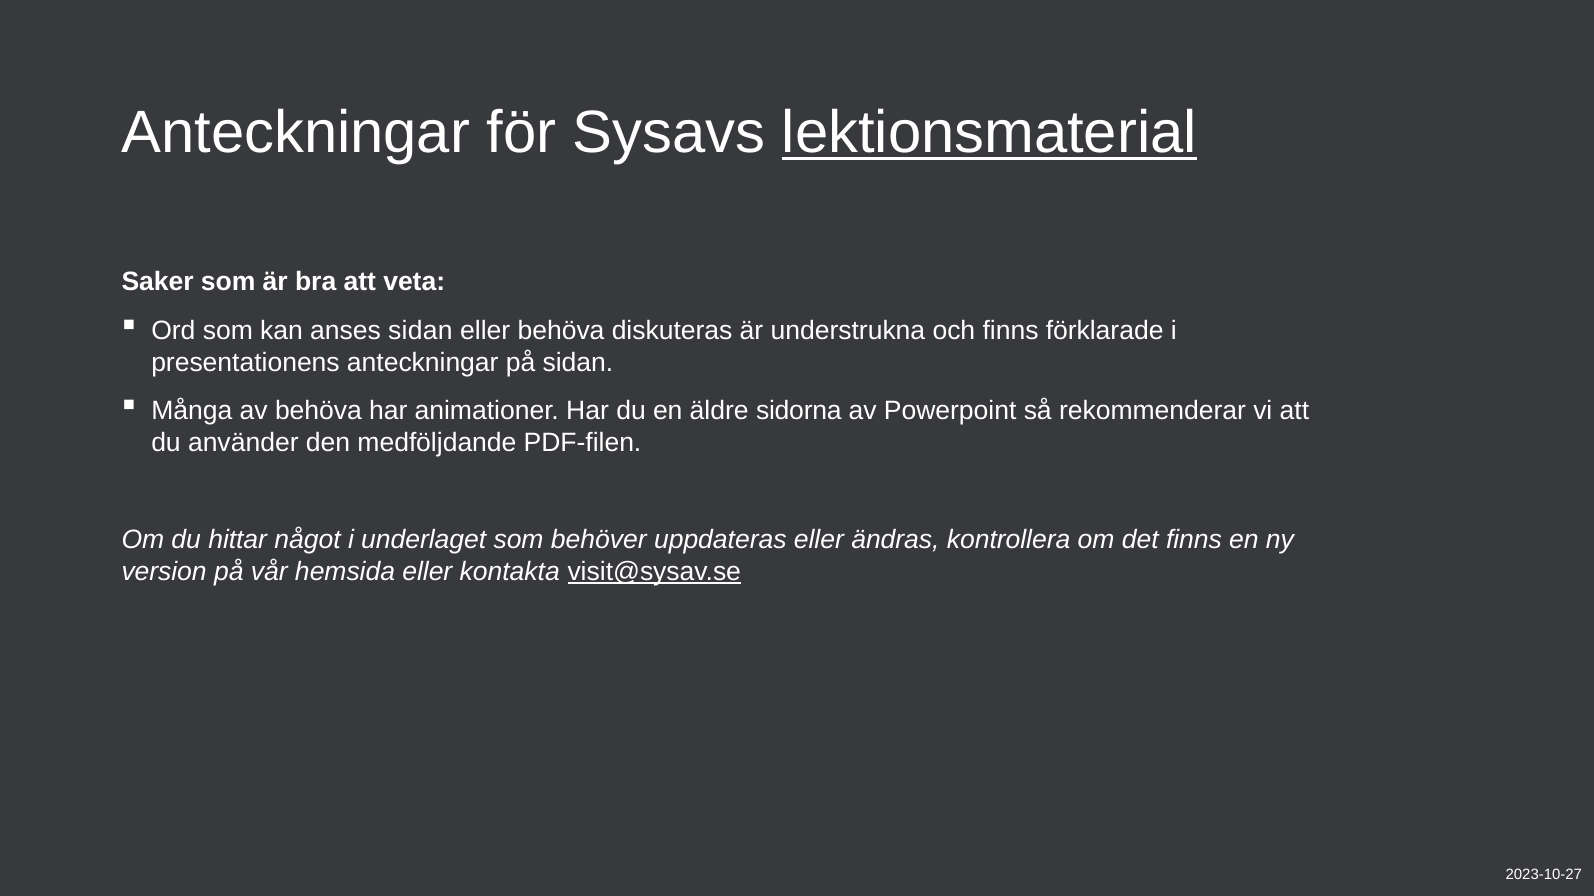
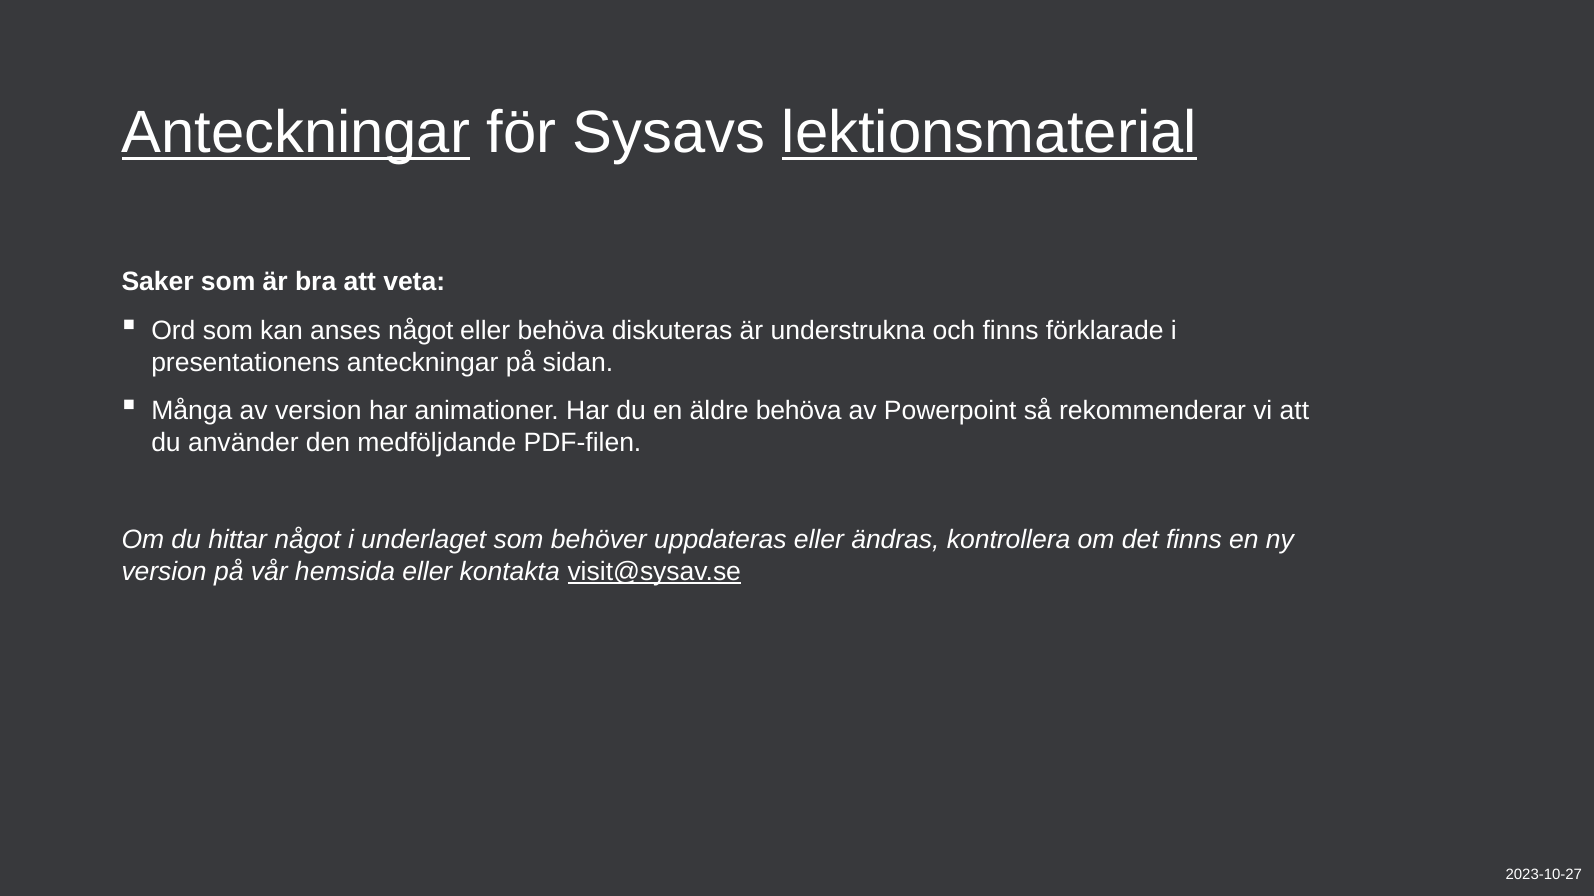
Anteckningar at (296, 133) underline: none -> present
anses sidan: sidan -> något
av behöva: behöva -> version
äldre sidorna: sidorna -> behöva
